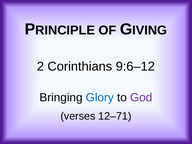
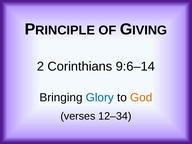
9:6–12: 9:6–12 -> 9:6–14
God colour: purple -> orange
12–71: 12–71 -> 12–34
